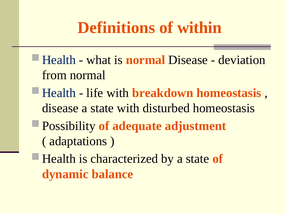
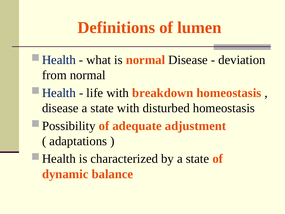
within: within -> lumen
